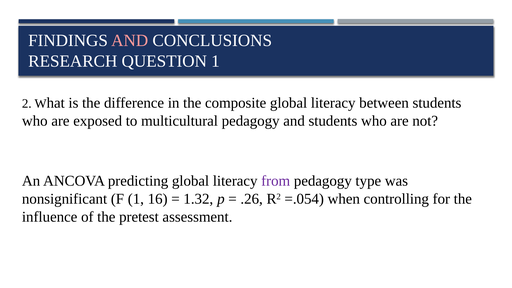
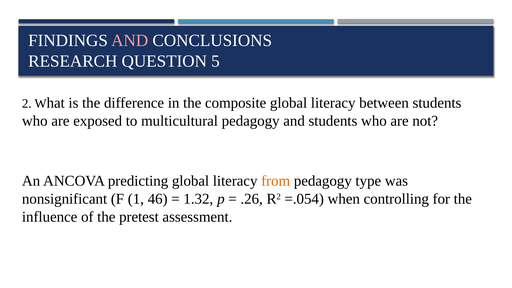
QUESTION 1: 1 -> 5
from colour: purple -> orange
16: 16 -> 46
